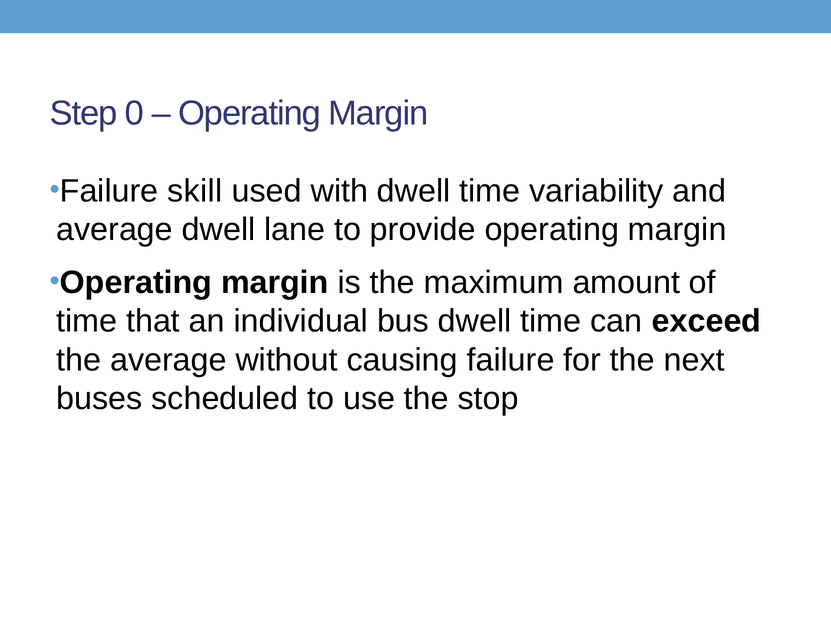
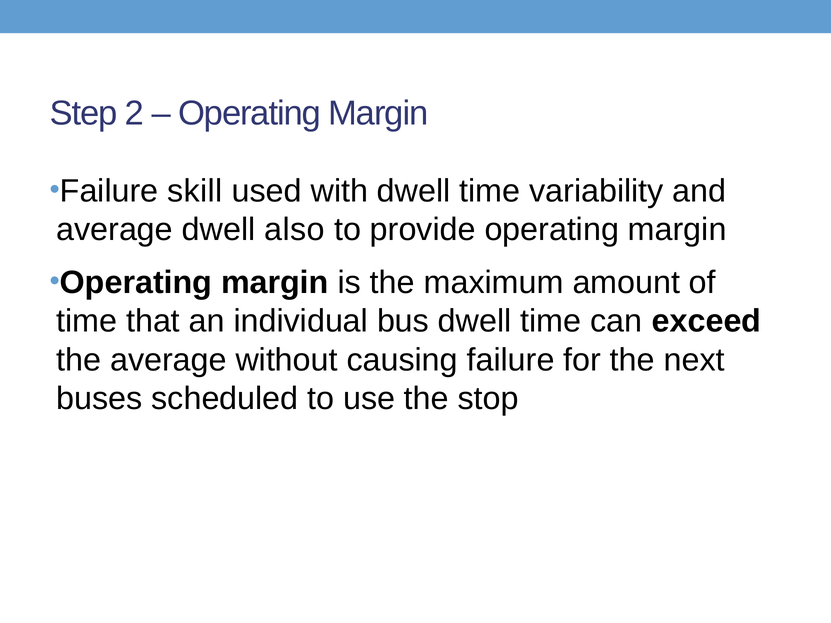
0: 0 -> 2
lane: lane -> also
